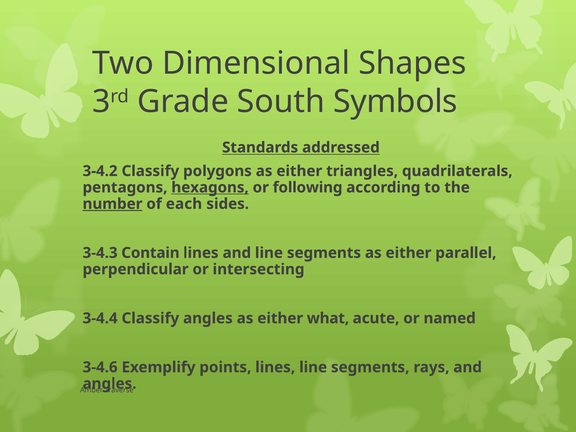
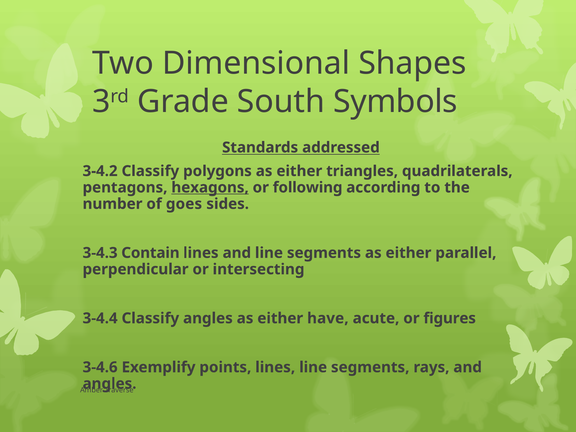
number underline: present -> none
each: each -> goes
what: what -> have
named: named -> figures
